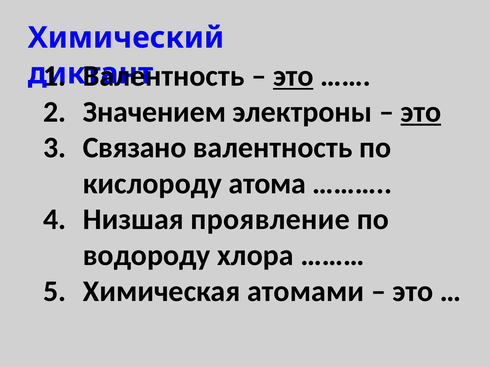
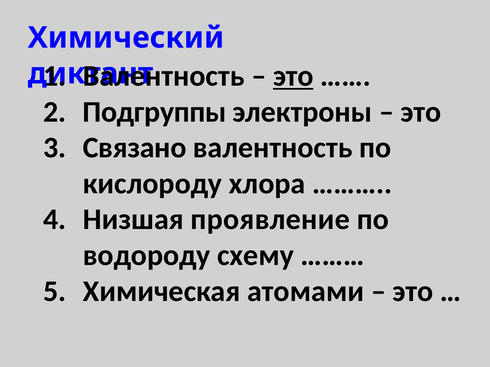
Значением: Значением -> Подгруппы
это at (421, 112) underline: present -> none
атома: атома -> хлора
хлора: хлора -> схему
